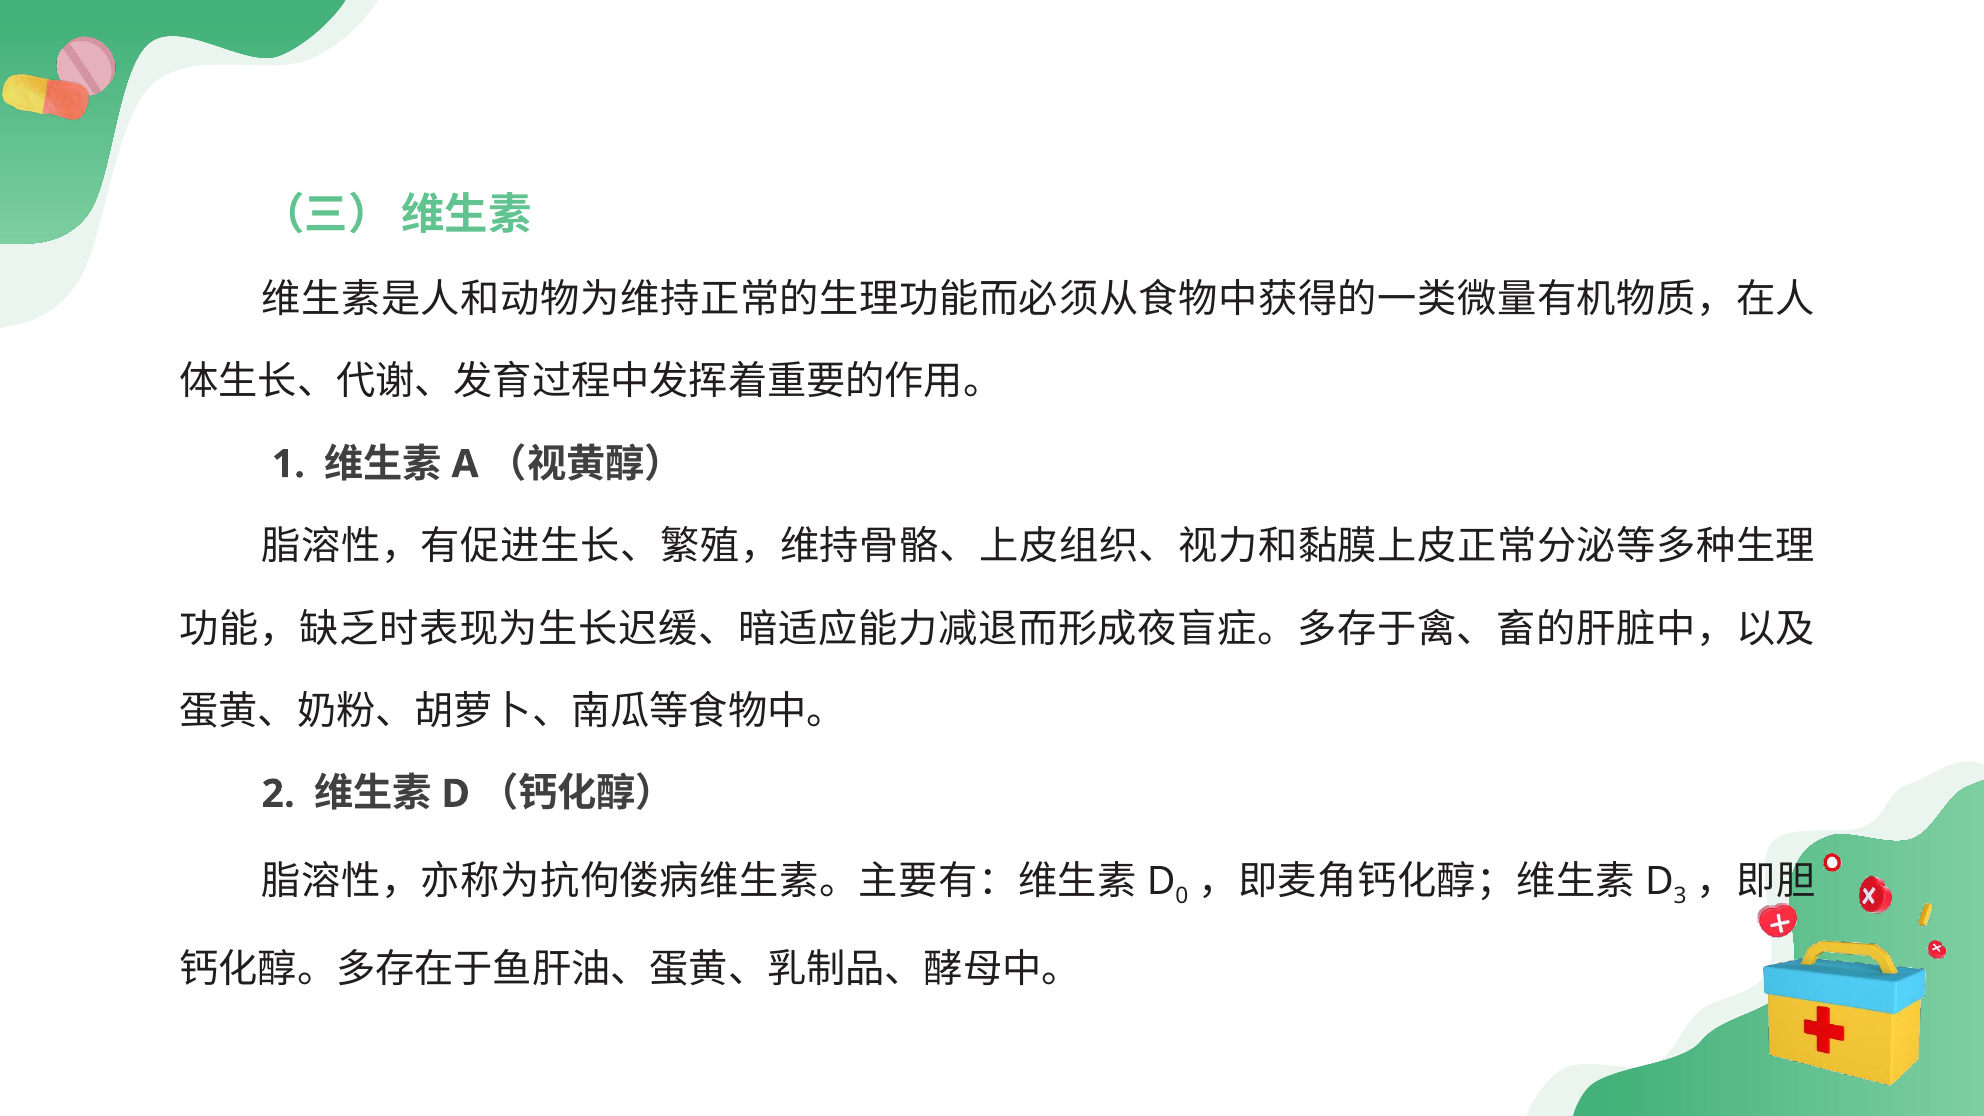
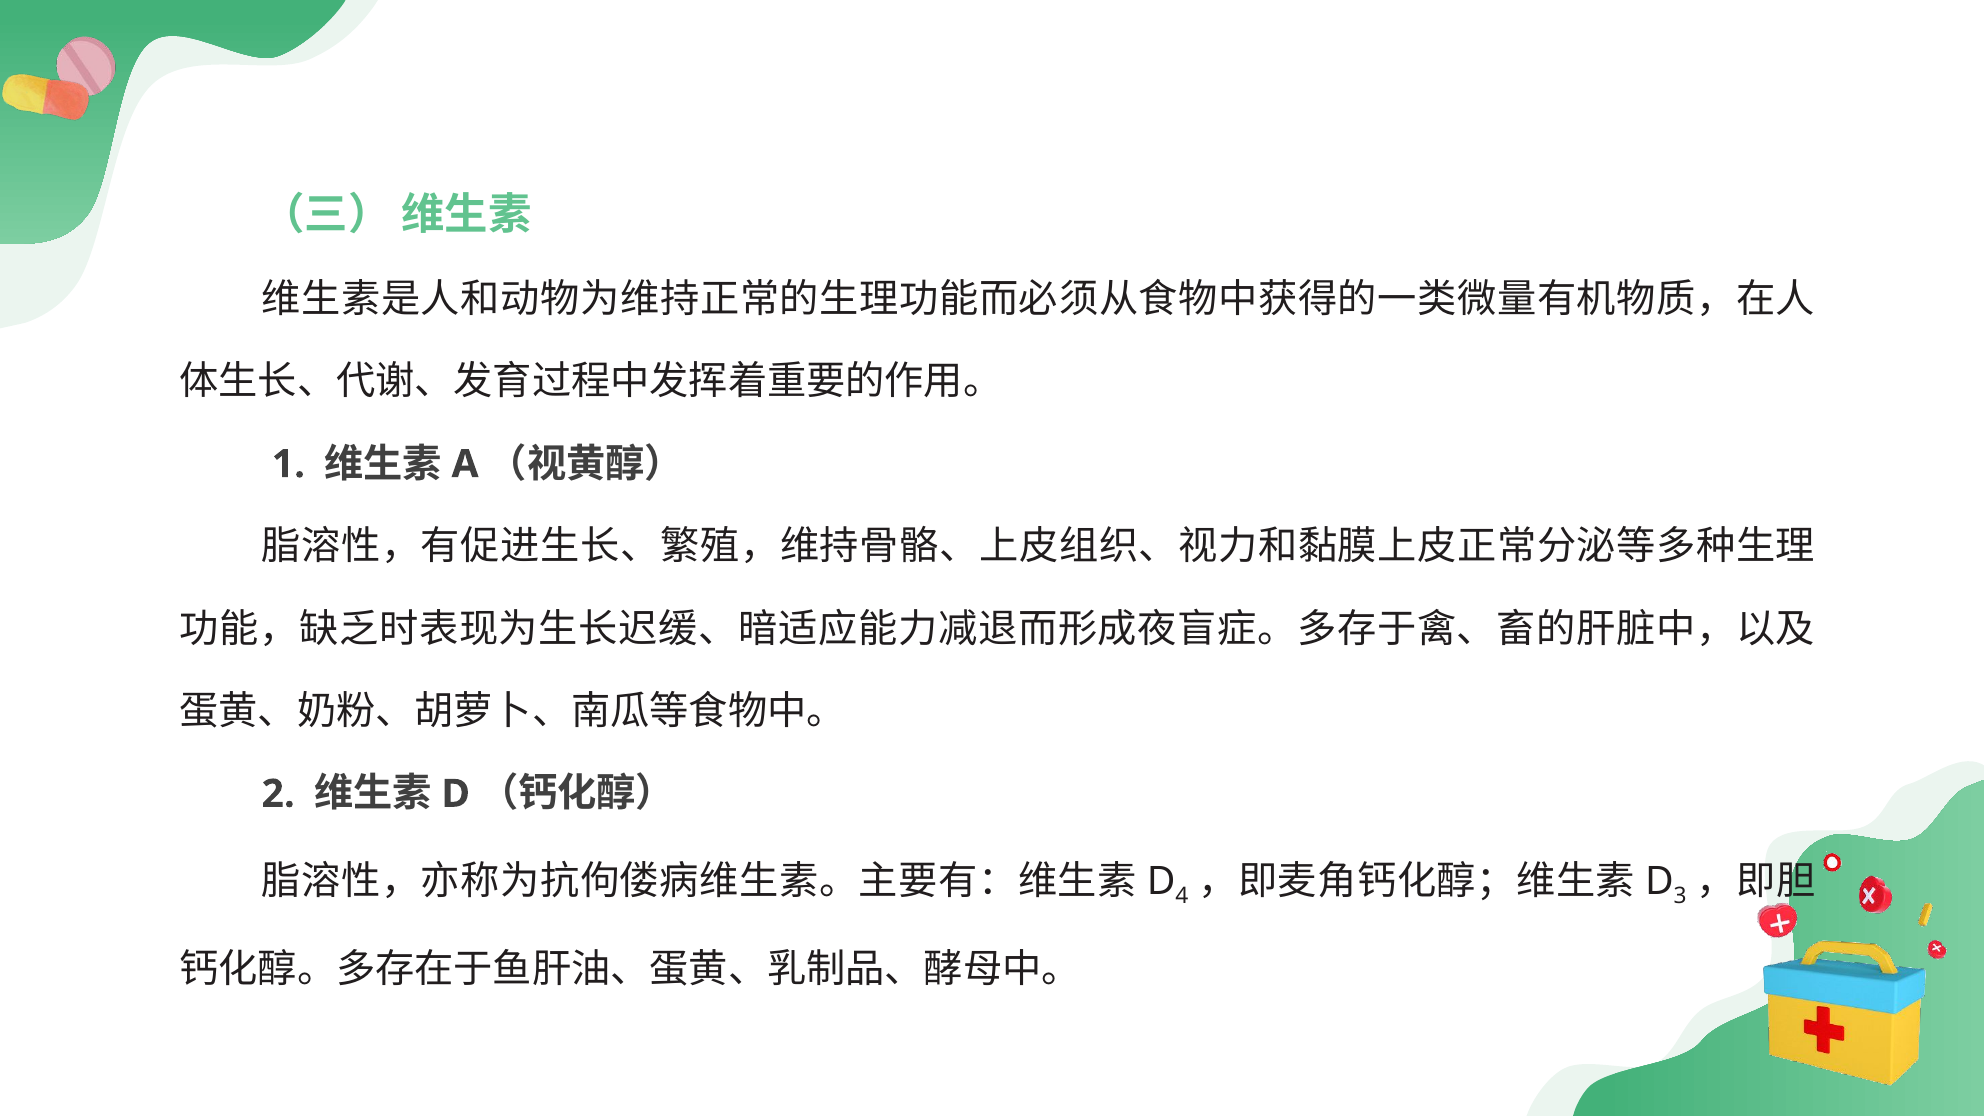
0: 0 -> 4
